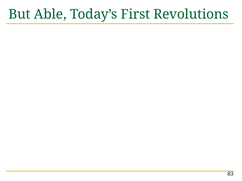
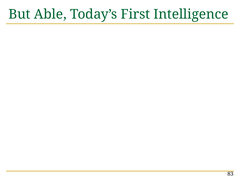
Revolutions: Revolutions -> Intelligence
